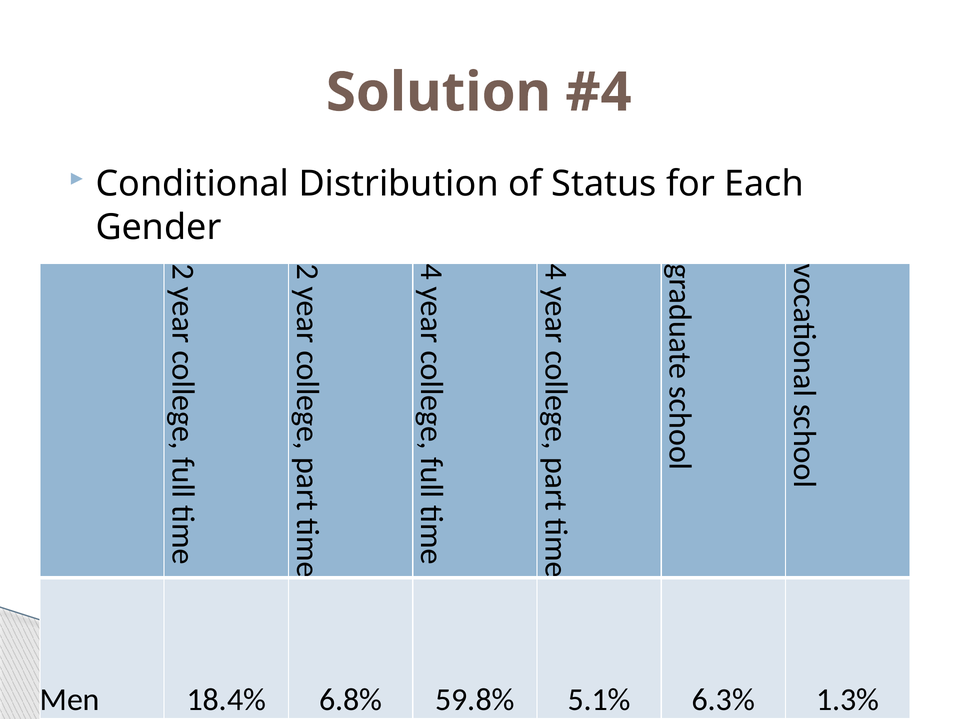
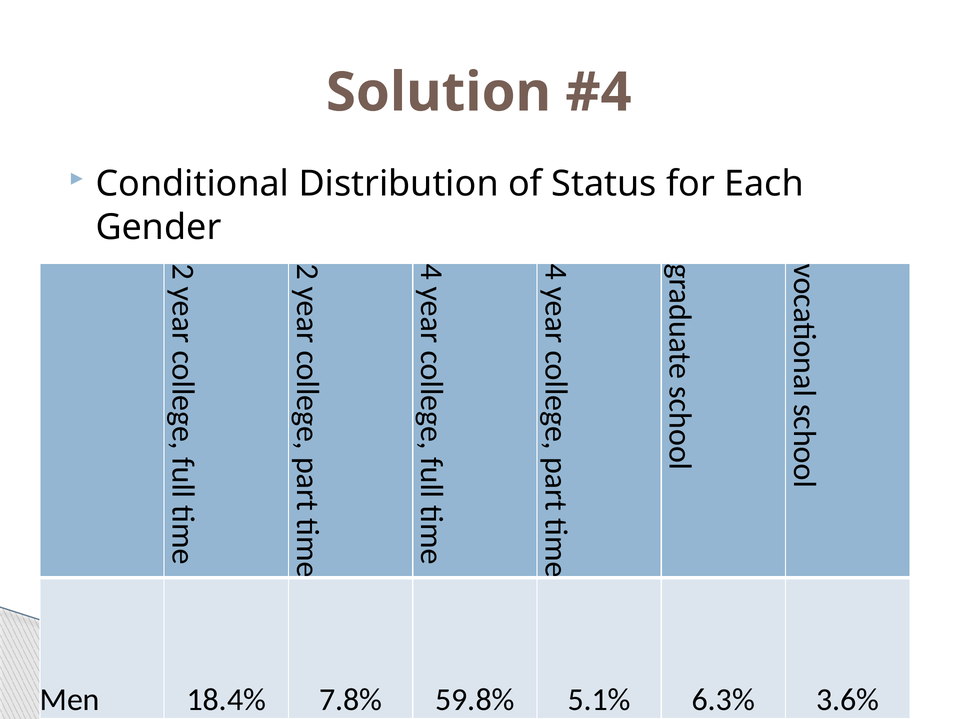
6.8%: 6.8% -> 7.8%
1.3%: 1.3% -> 3.6%
